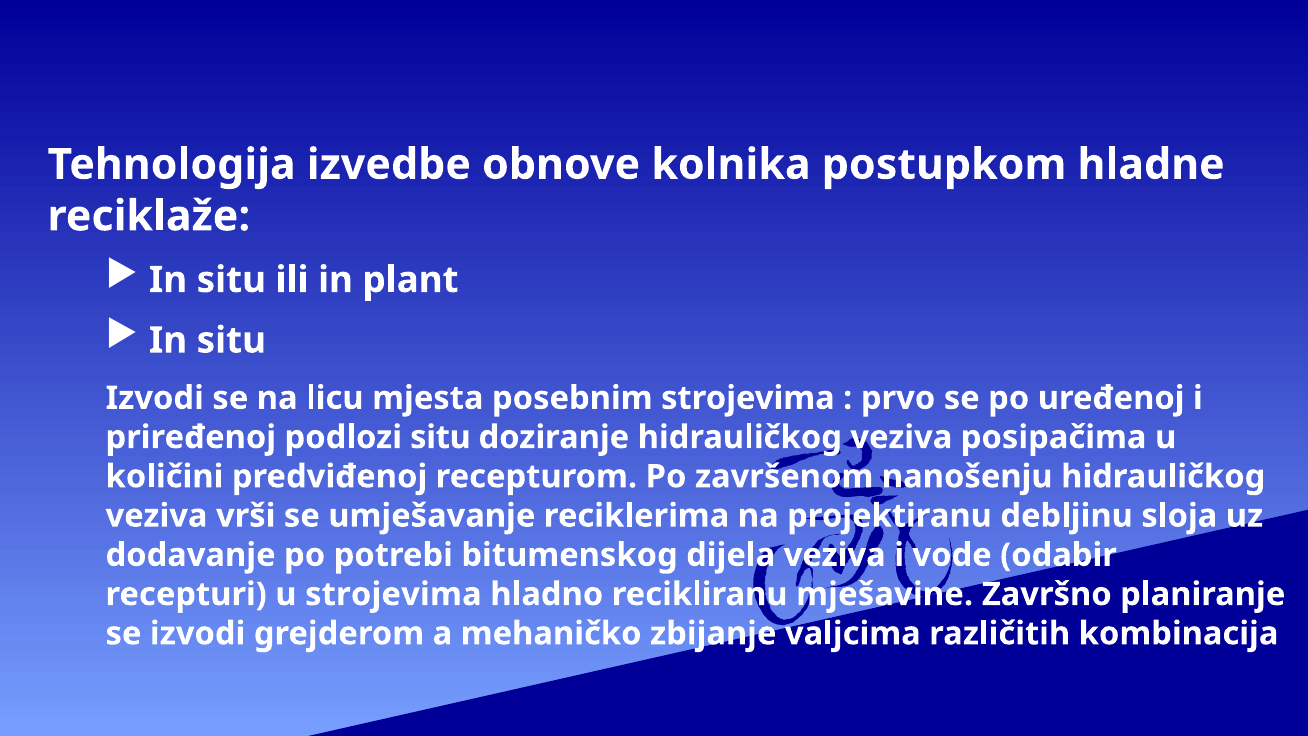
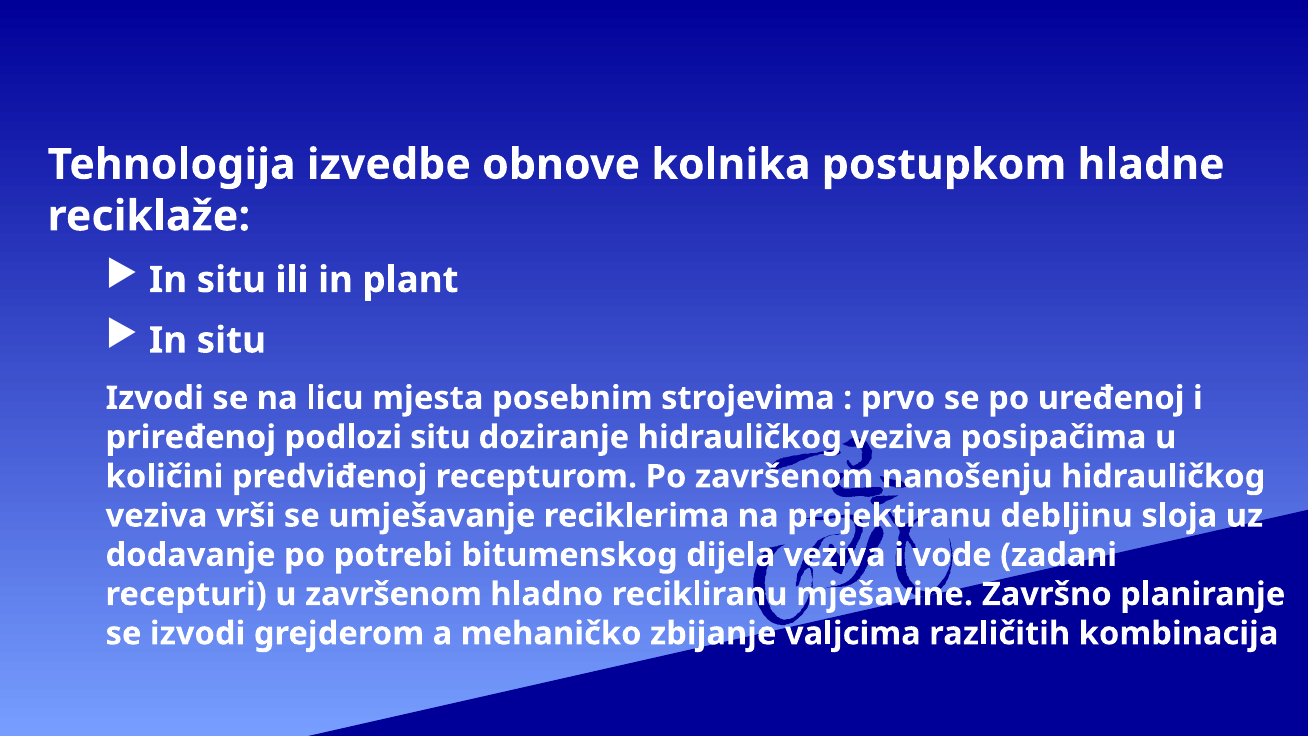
odabir: odabir -> zadani
u strojevima: strojevima -> završenom
